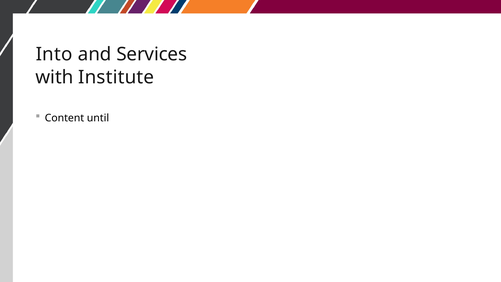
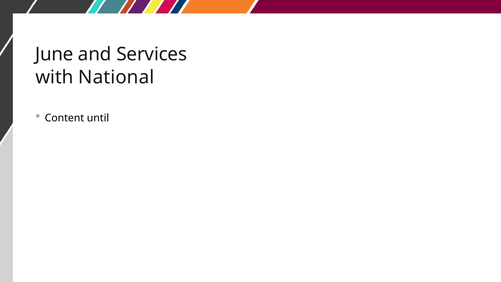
Into: Into -> June
Institute: Institute -> National
